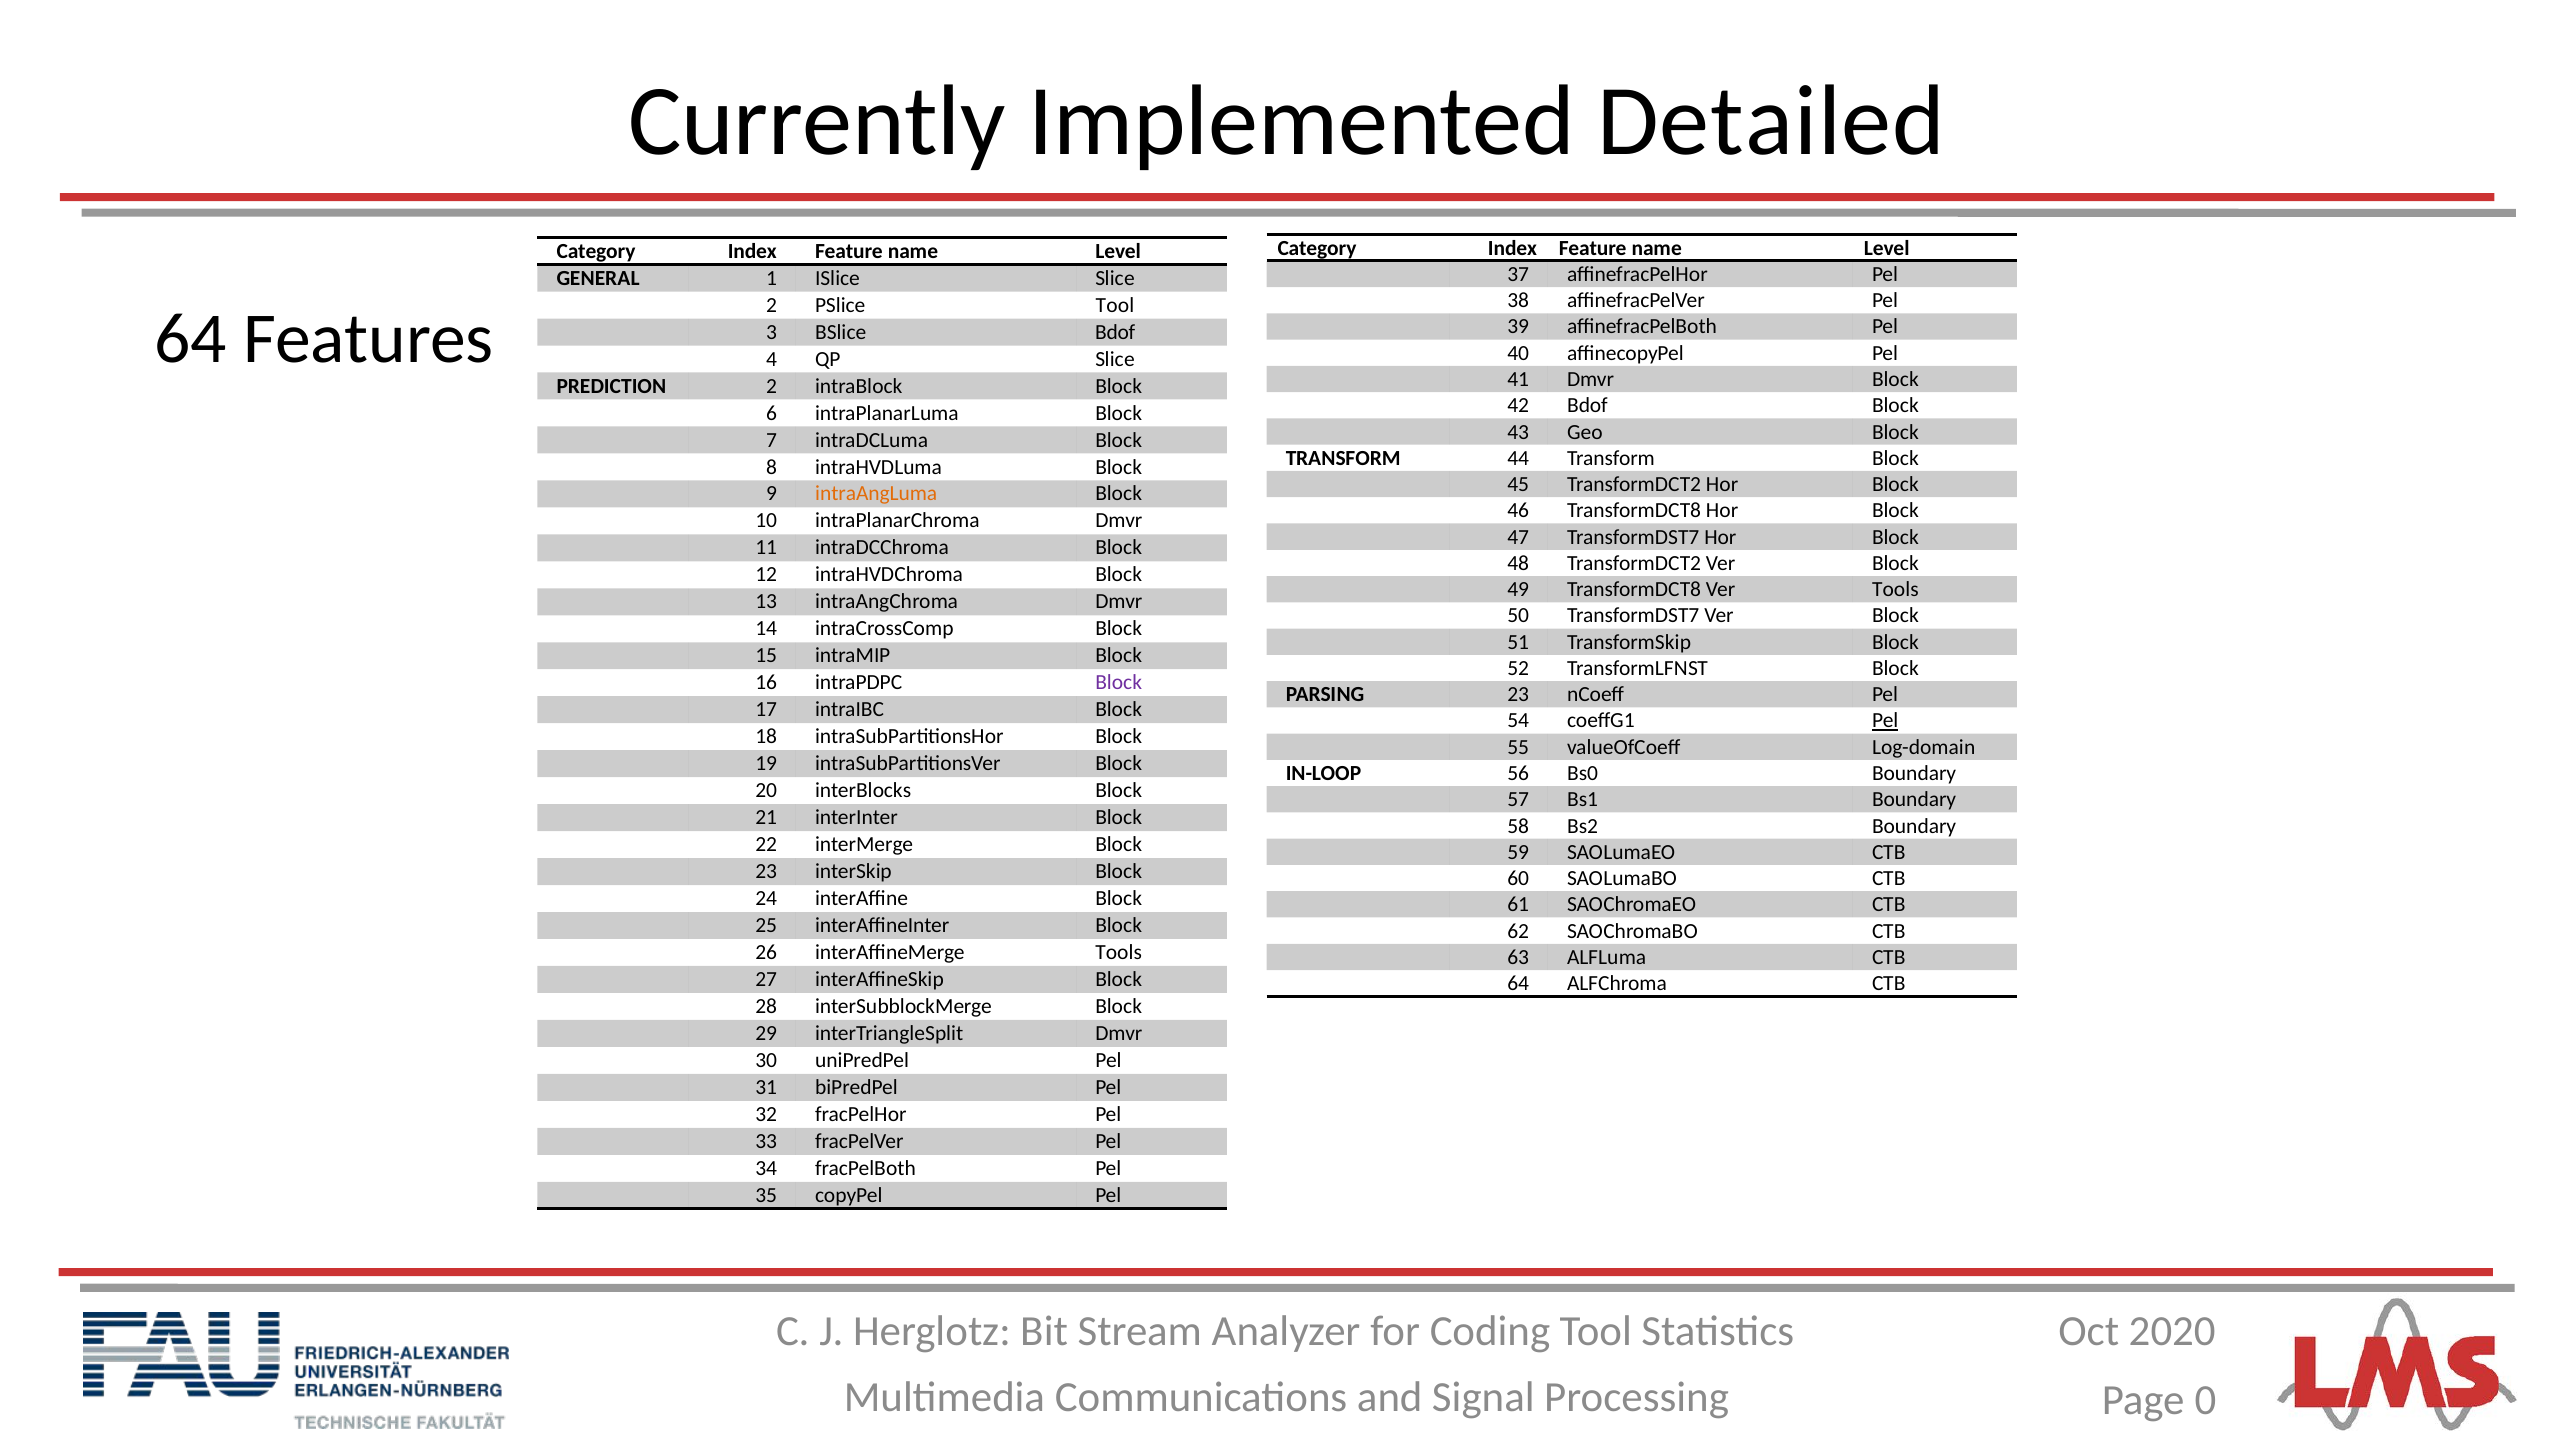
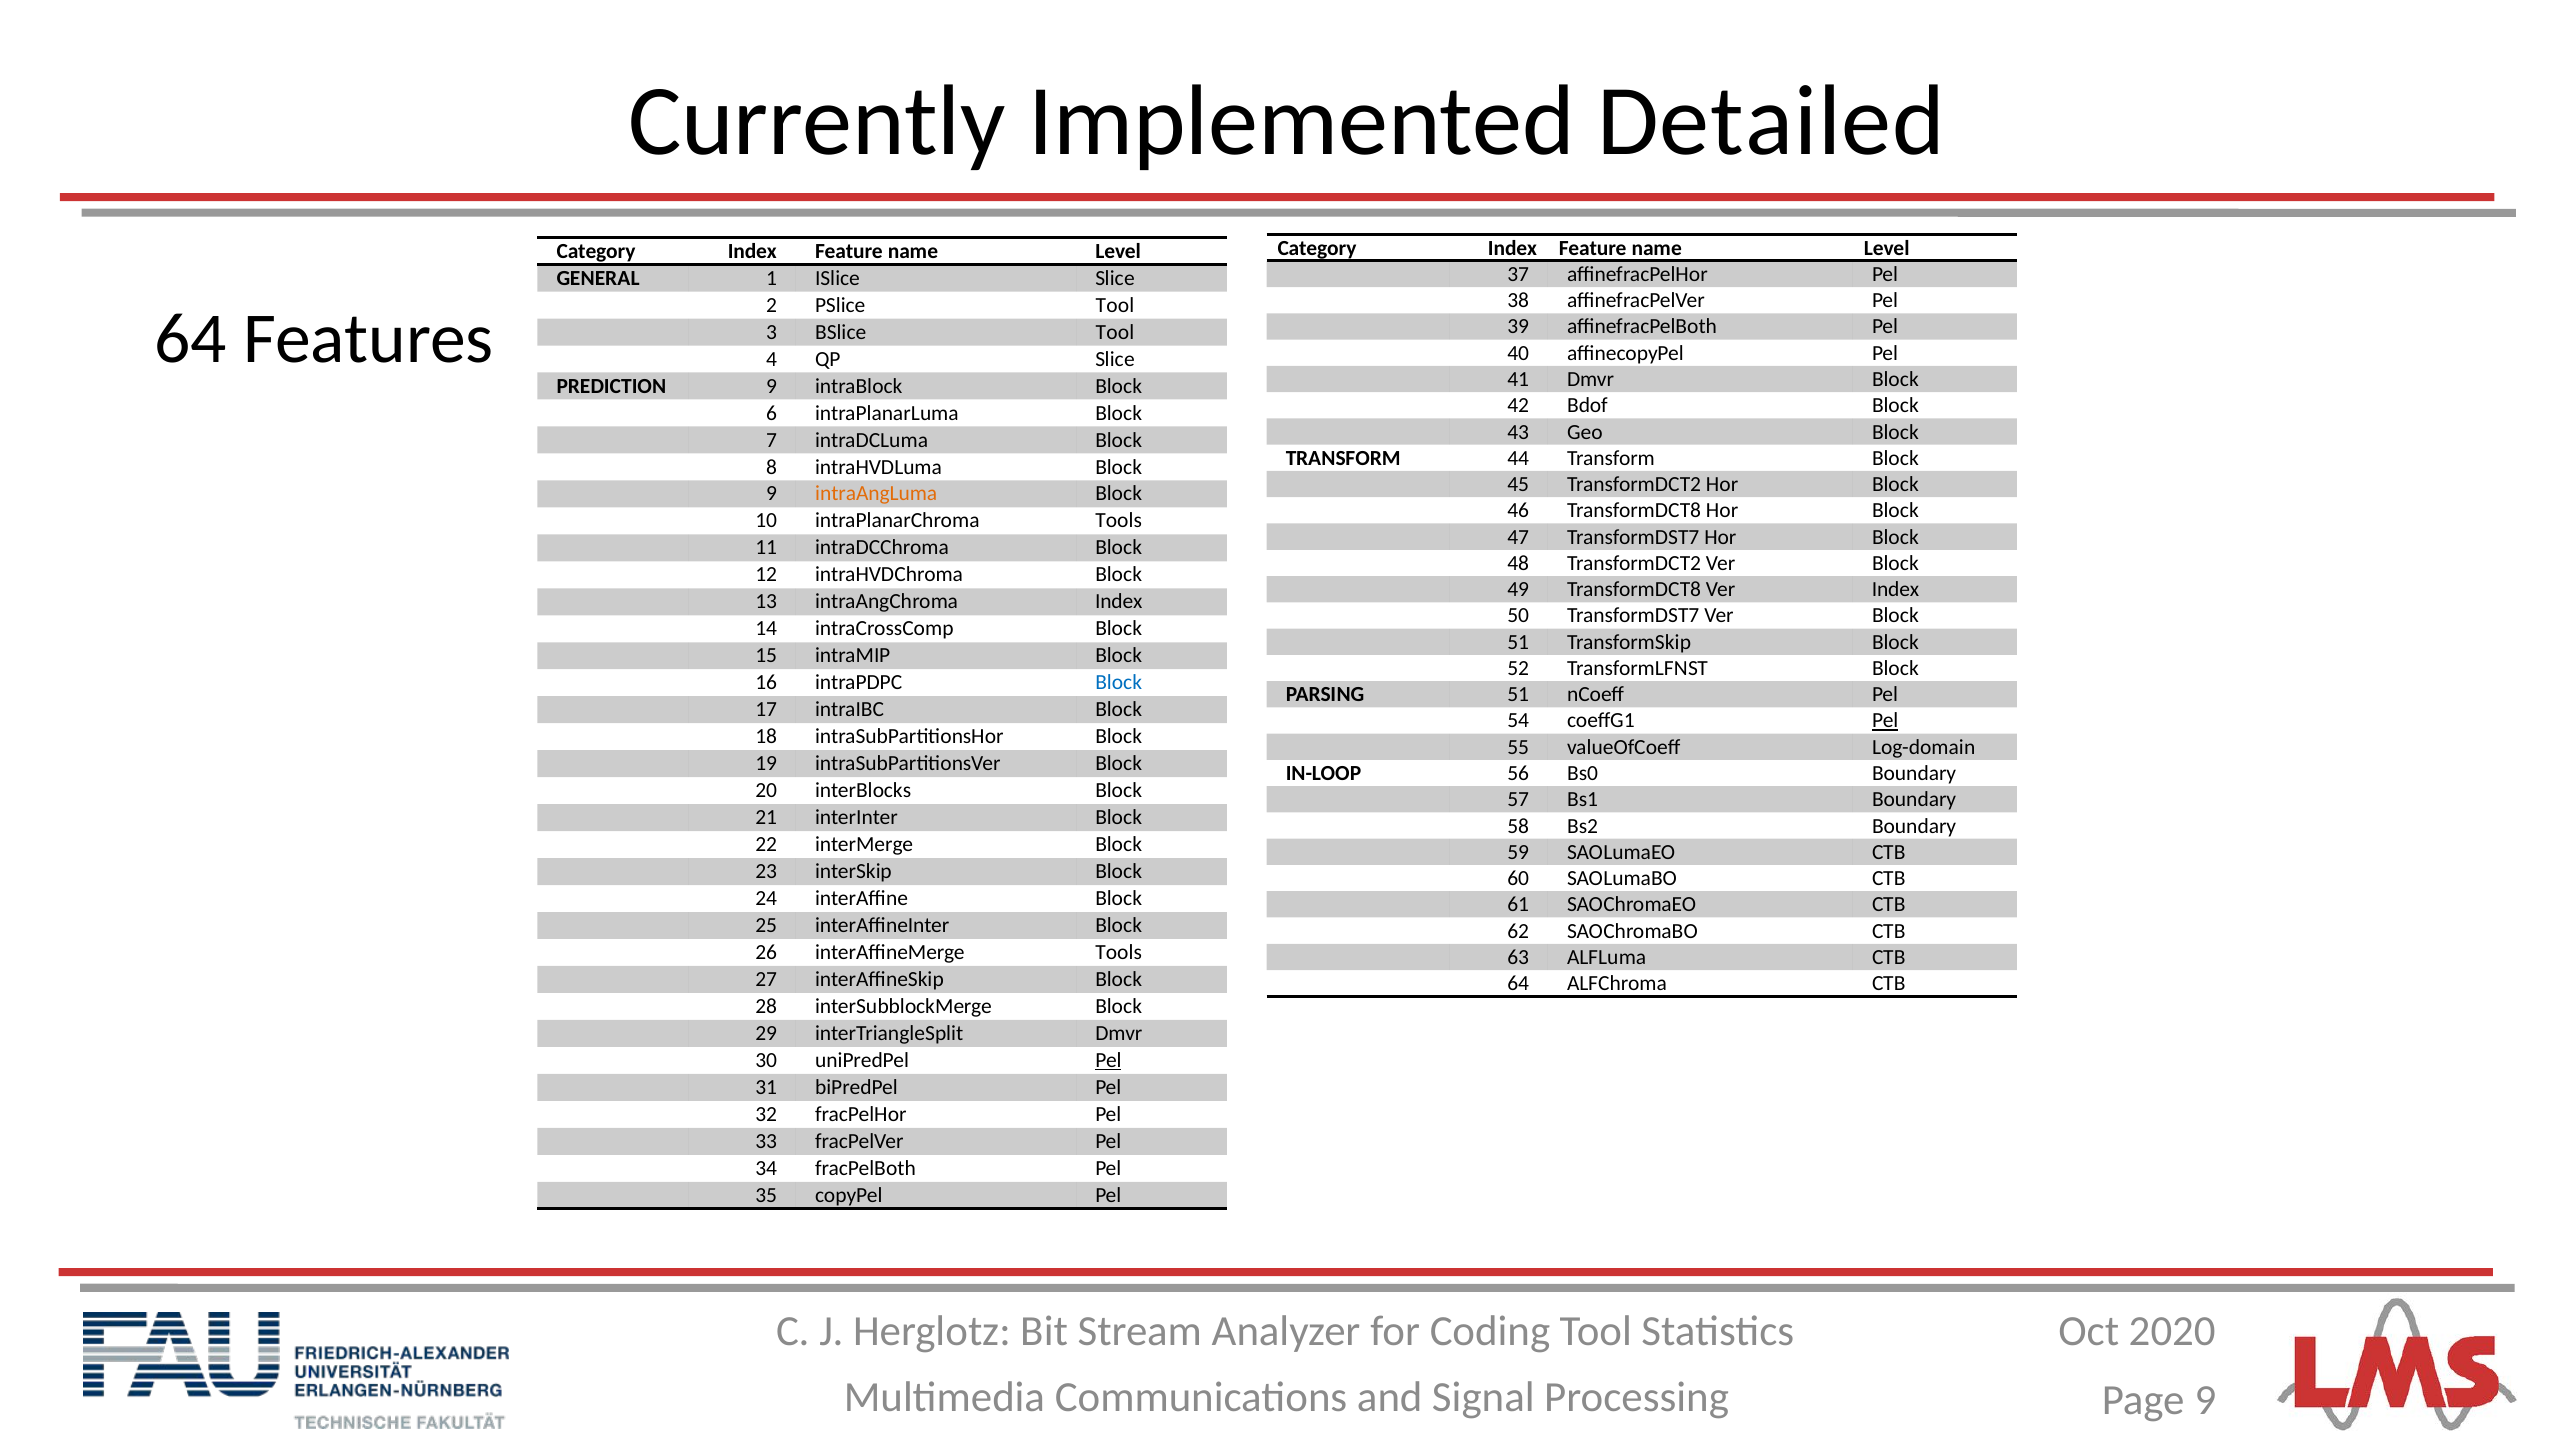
BSlice Bdof: Bdof -> Tool
PREDICTION 2: 2 -> 9
intraPlanarChroma Dmvr: Dmvr -> Tools
Ver Tools: Tools -> Index
intraAngChroma Dmvr: Dmvr -> Index
Block at (1119, 683) colour: purple -> blue
PARSING 23: 23 -> 51
Pel at (1108, 1060) underline: none -> present
0 at (2205, 1400): 0 -> 9
